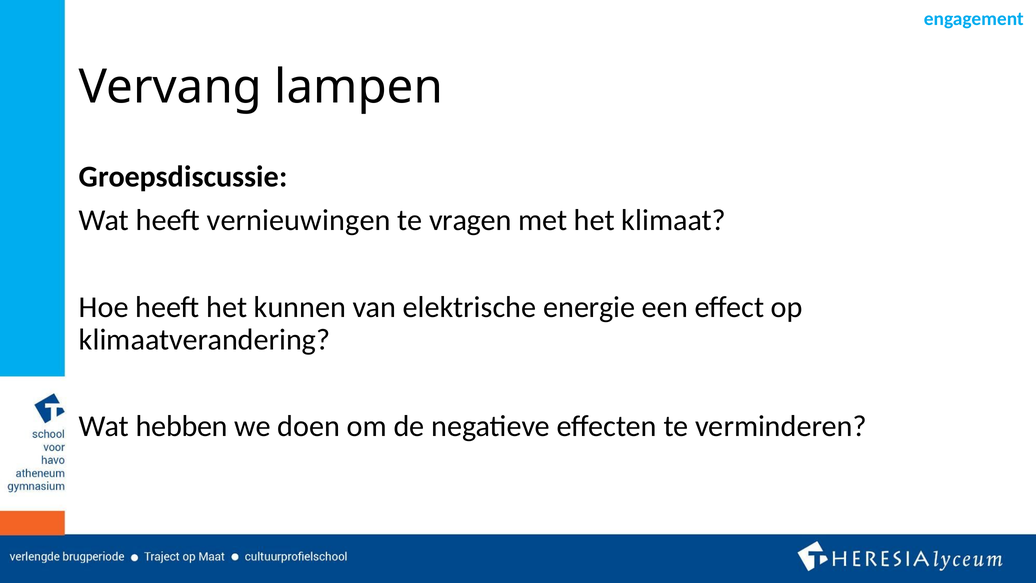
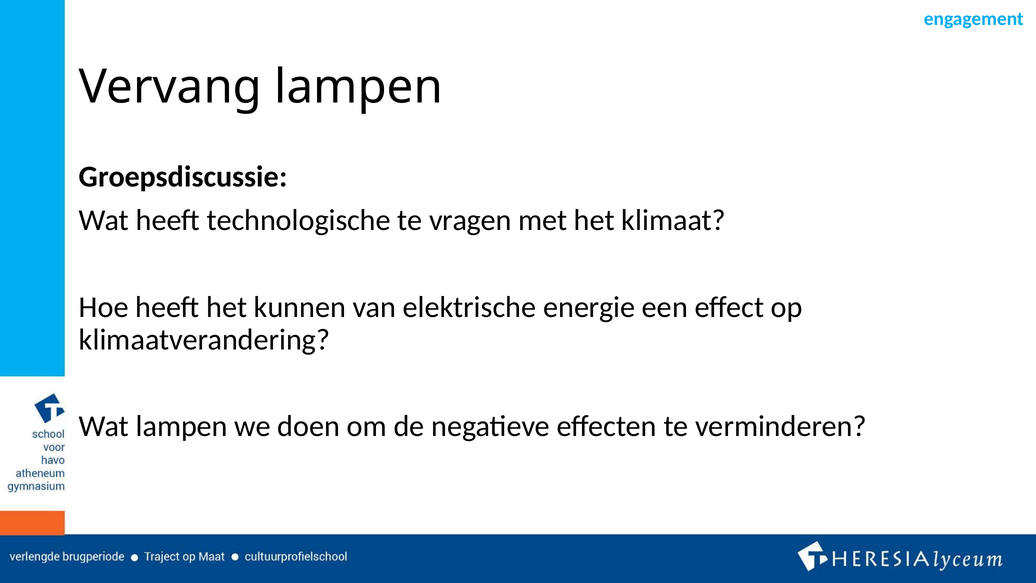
vernieuwingen: vernieuwingen -> technologische
Wat hebben: hebben -> lampen
